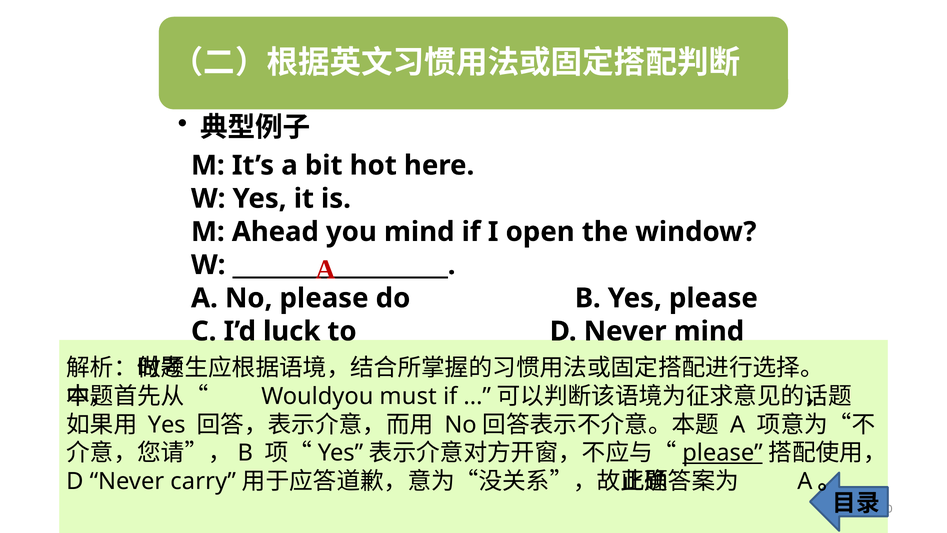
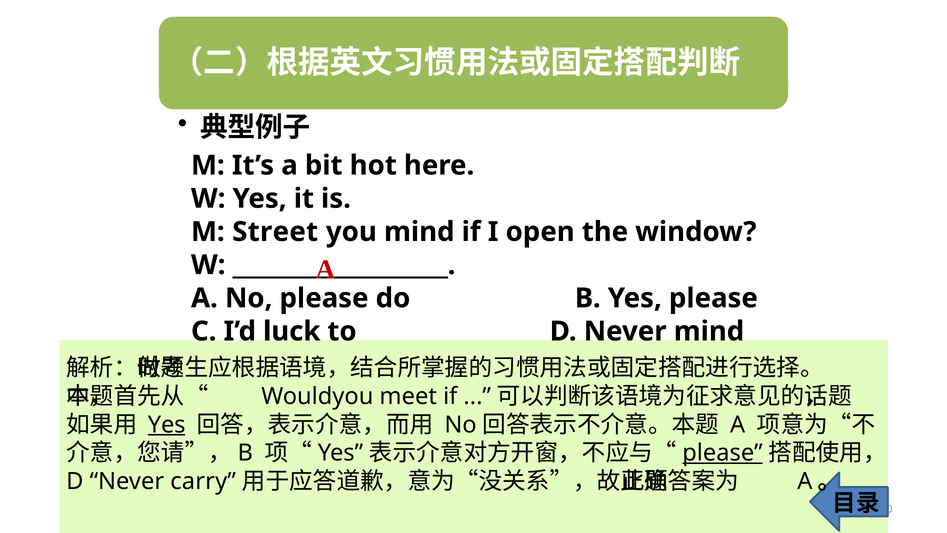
Ahead: Ahead -> Street
must: must -> meet
Yes at (167, 424) underline: none -> present
